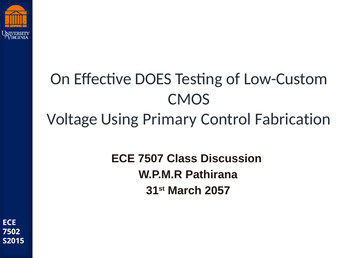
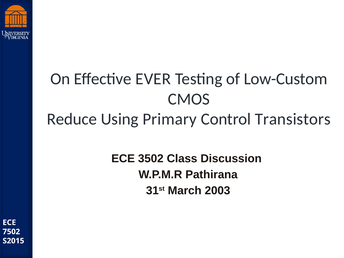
DOES: DOES -> EVER
Voltage: Voltage -> Reduce
Fabrication: Fabrication -> Transistors
7507: 7507 -> 3502
2057: 2057 -> 2003
